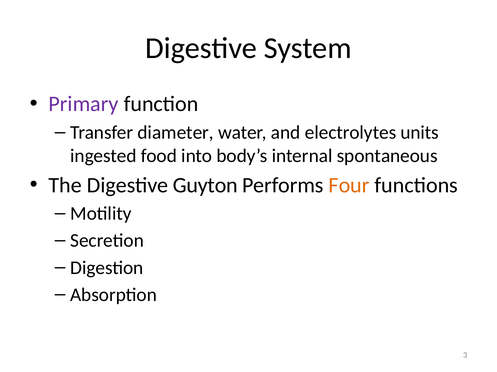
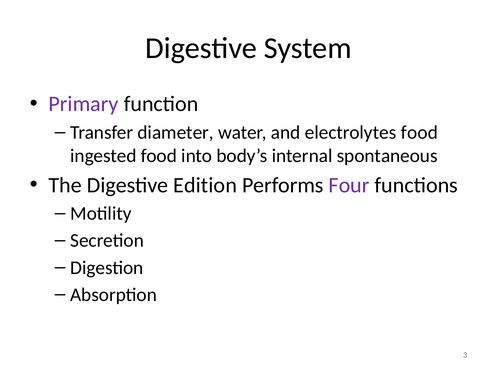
electrolytes units: units -> food
Guyton: Guyton -> Edition
Four colour: orange -> purple
